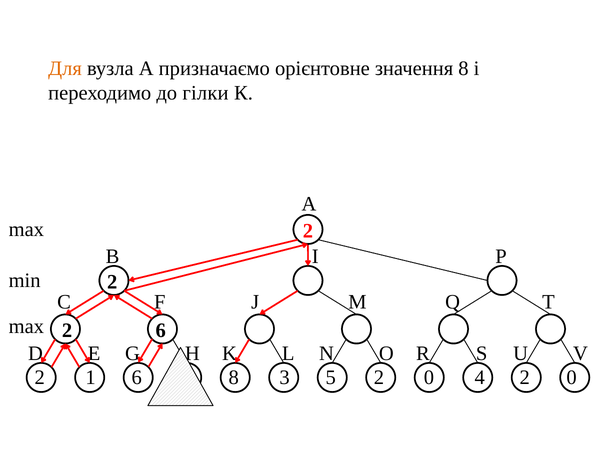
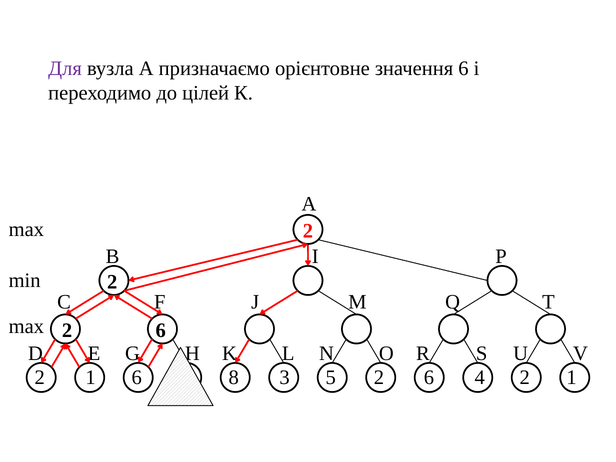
Для colour: orange -> purple
значення 8: 8 -> 6
гілки: гілки -> цілей
0 at (429, 378): 0 -> 6
2 0: 0 -> 1
